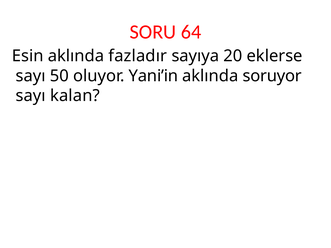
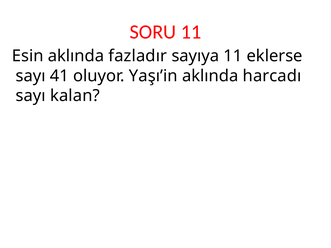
SORU 64: 64 -> 11
sayıya 20: 20 -> 11
50: 50 -> 41
Yani’in: Yani’in -> Yaşı’in
soruyor: soruyor -> harcadı
